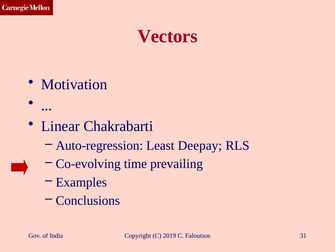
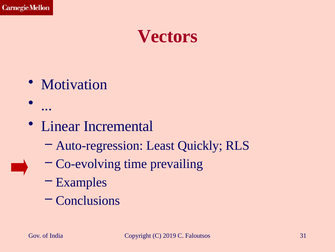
Chakrabarti: Chakrabarti -> Incremental
Deepay: Deepay -> Quickly
